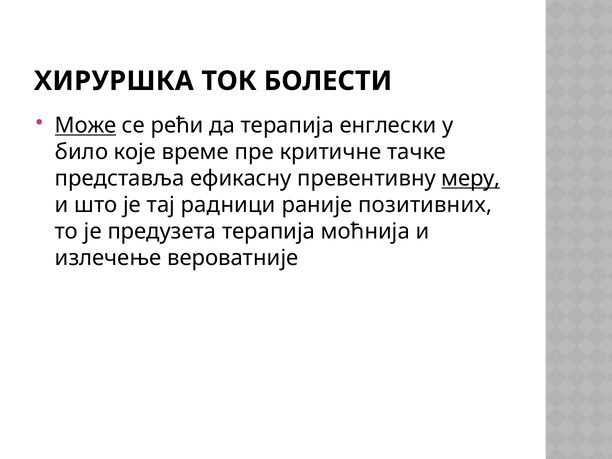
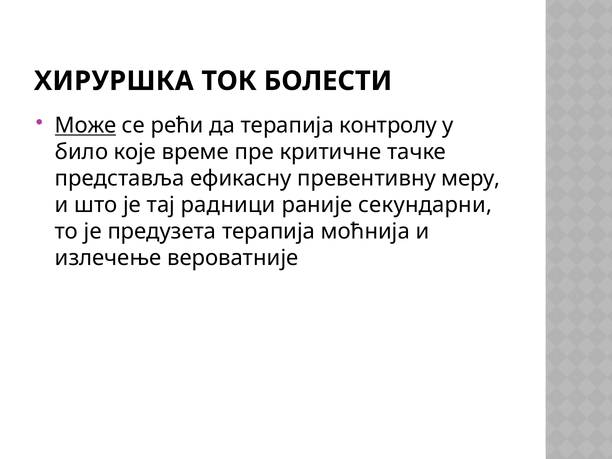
енглески: енглески -> контролу
меру underline: present -> none
позитивних: позитивних -> секундарни
